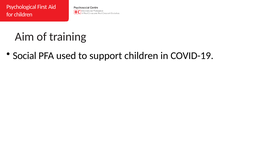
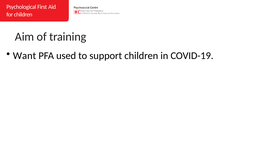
Social: Social -> Want
